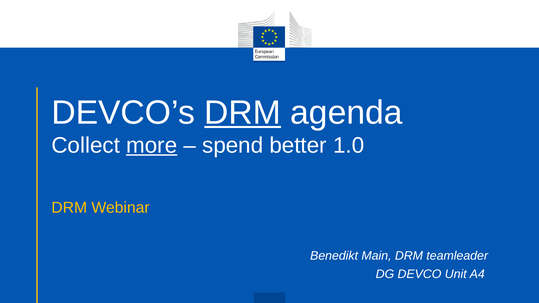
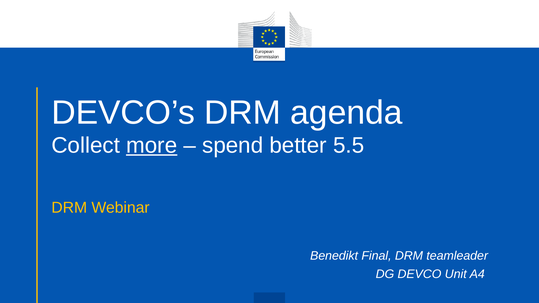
DRM at (243, 113) underline: present -> none
1.0: 1.0 -> 5.5
Main: Main -> Final
